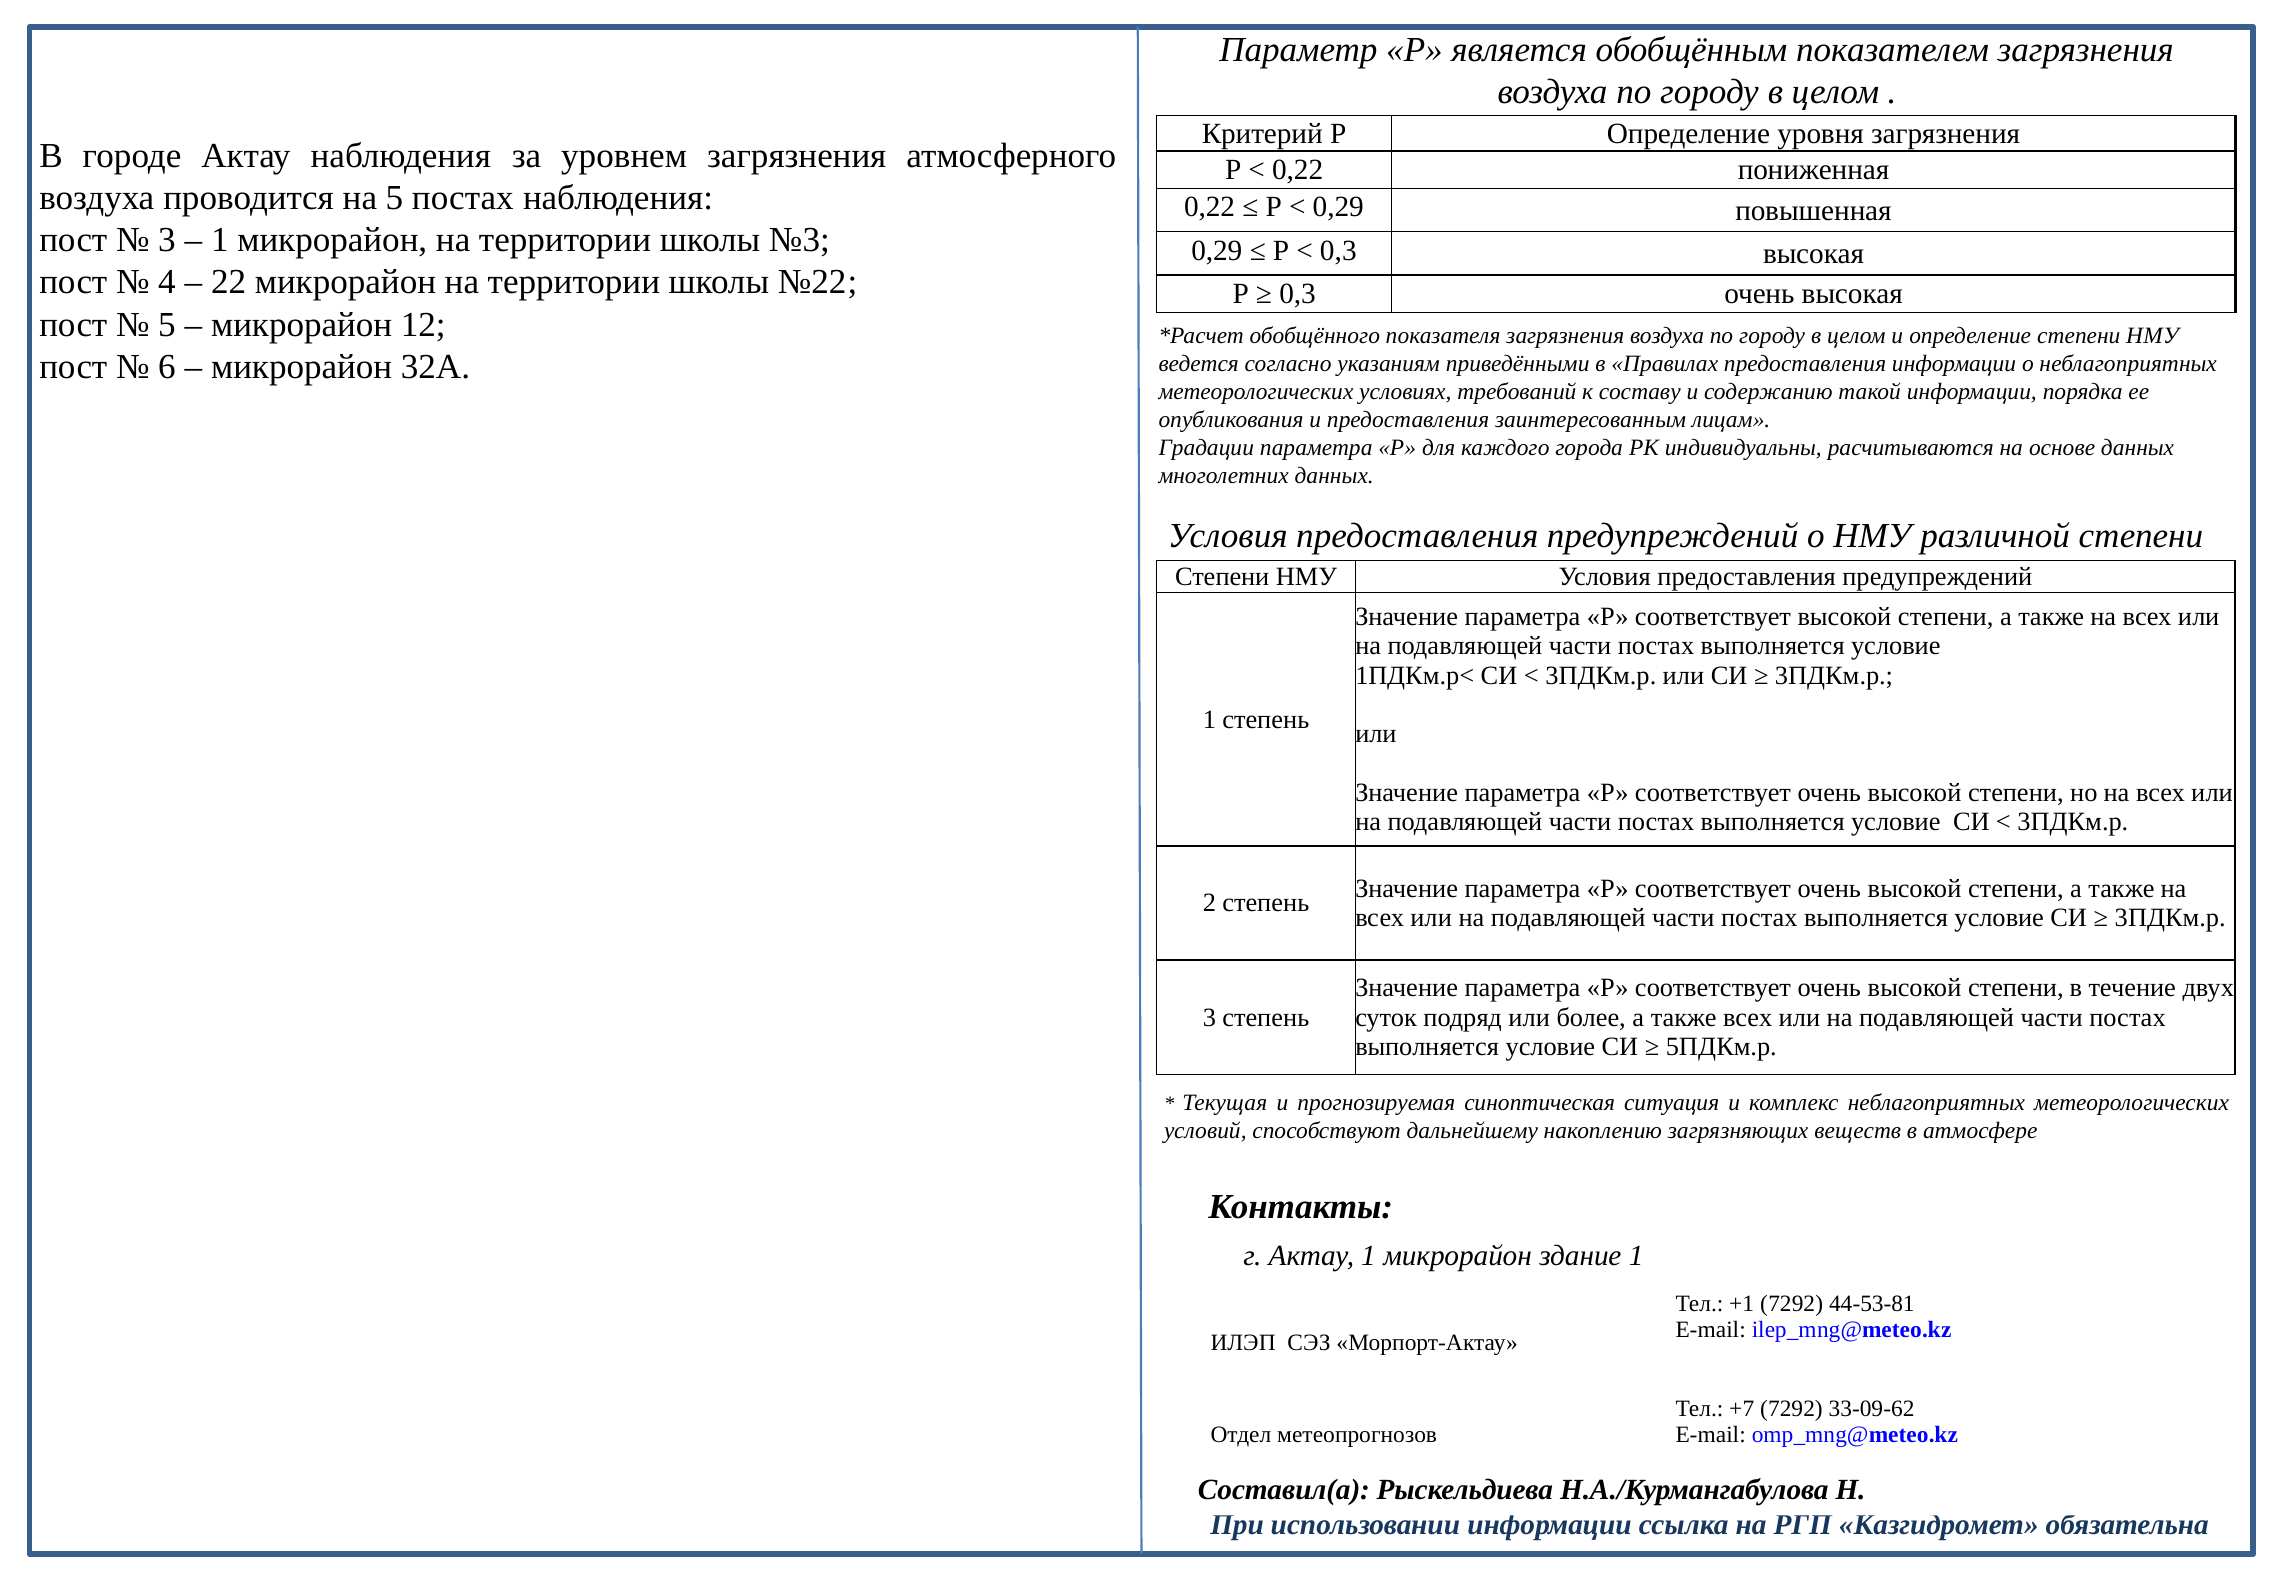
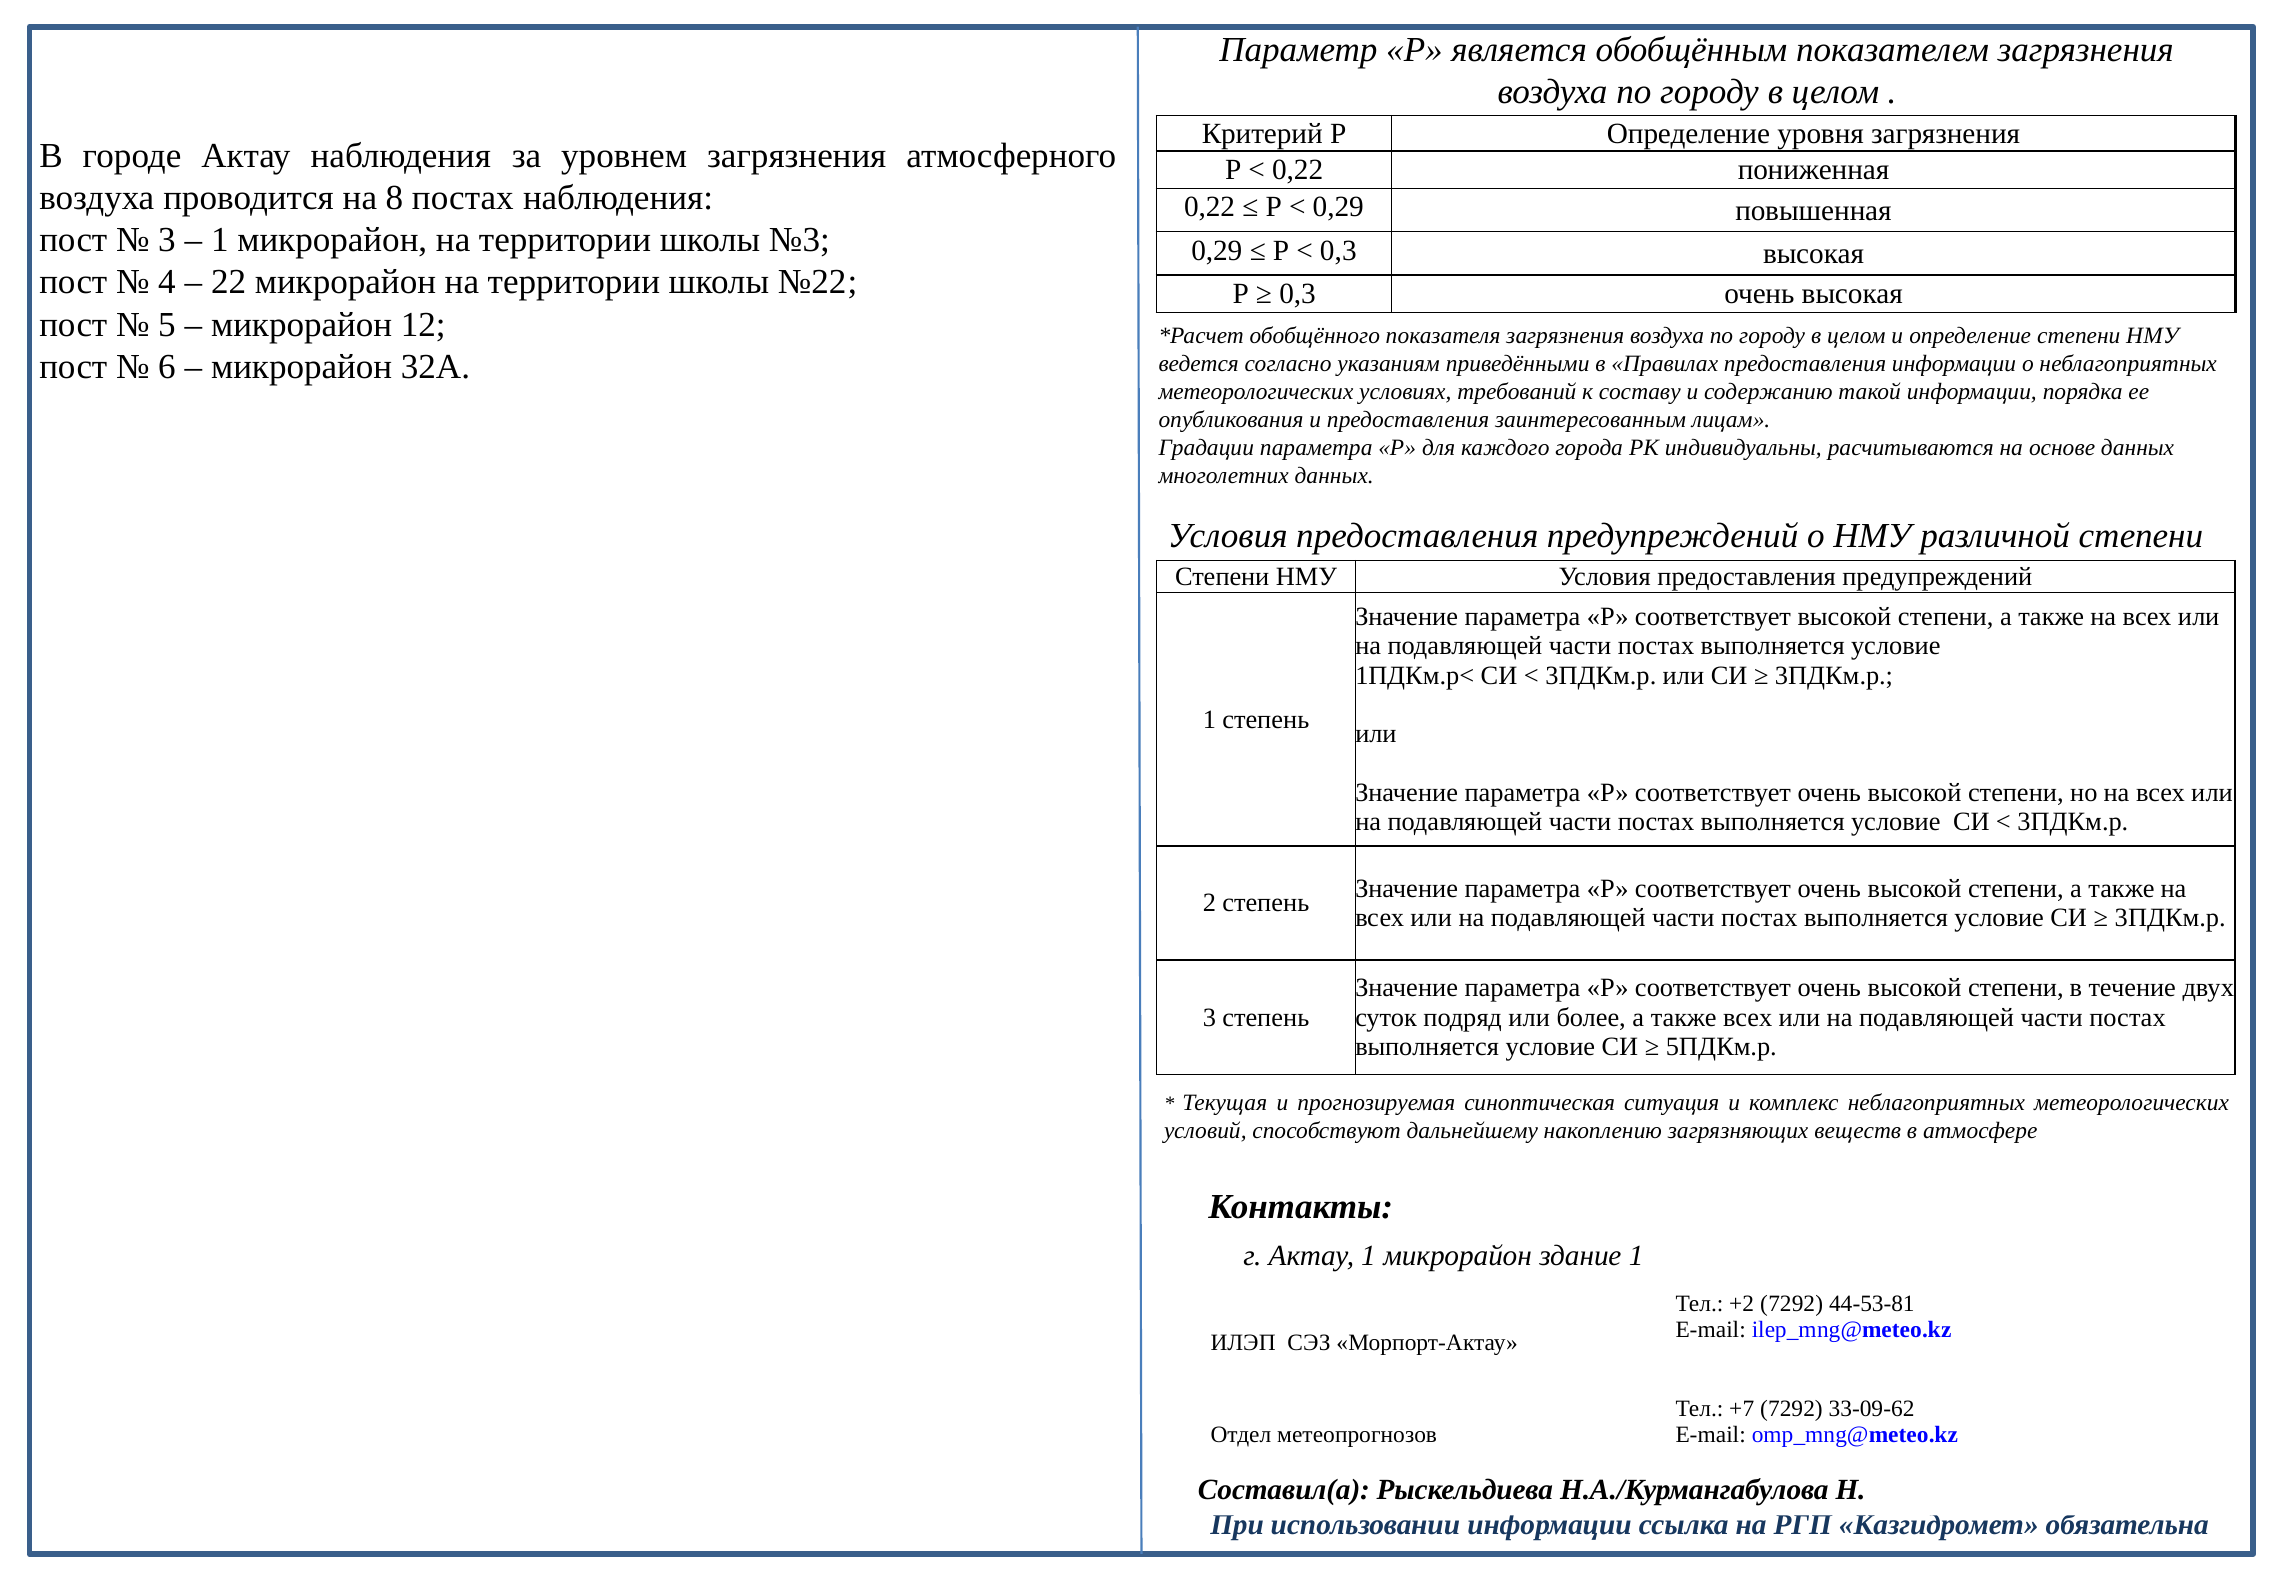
на 5: 5 -> 8
+1: +1 -> +2
